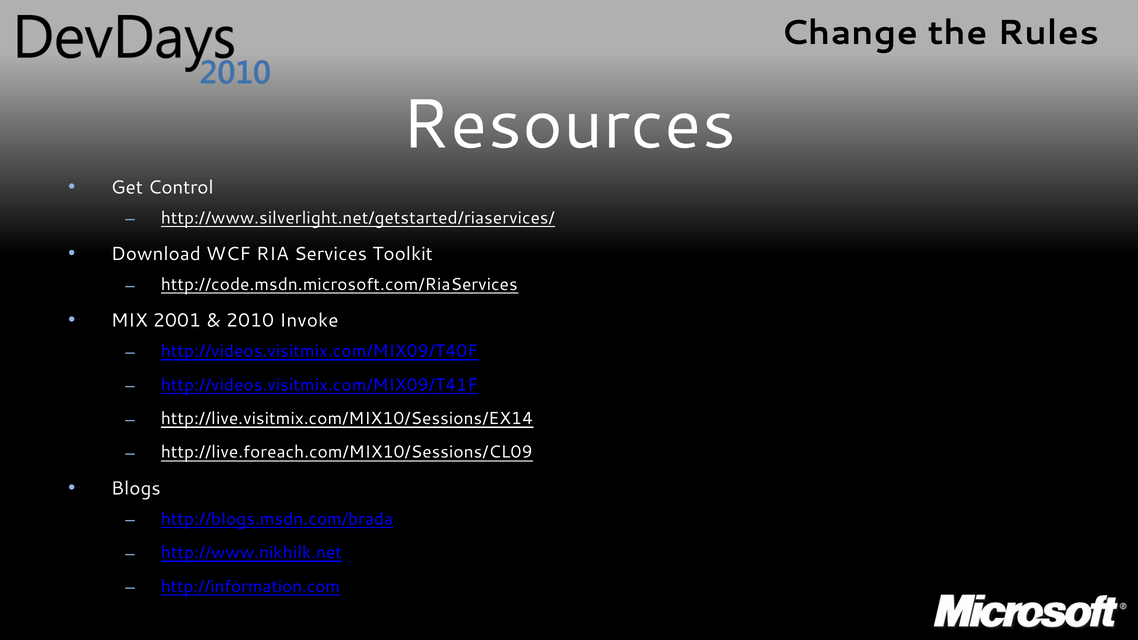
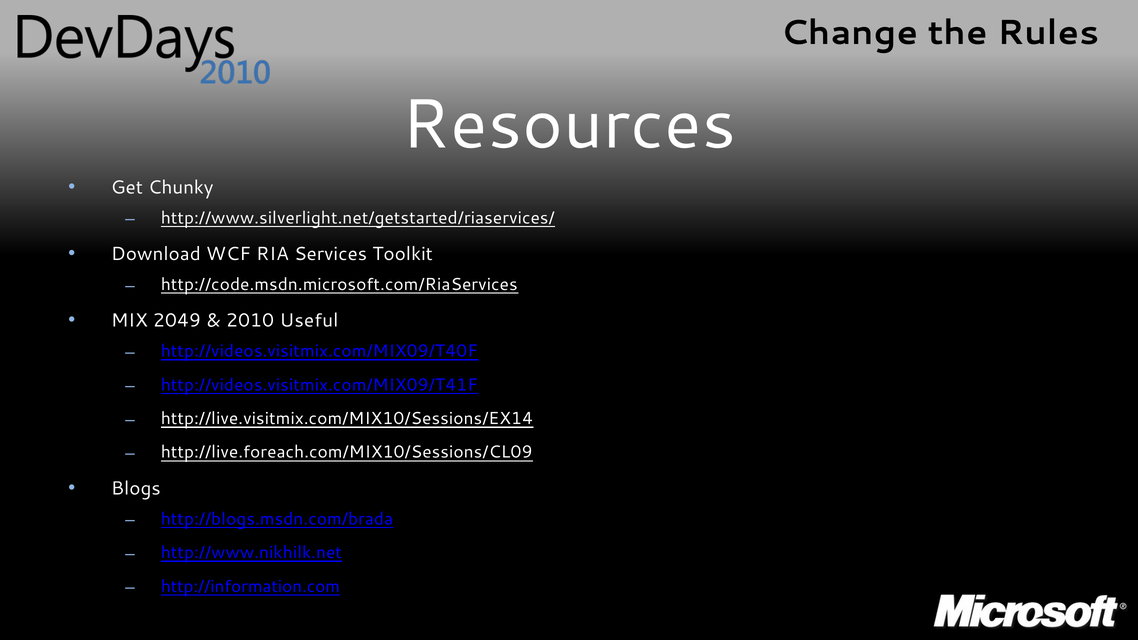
Control: Control -> Chunky
2001: 2001 -> 2049
Invoke: Invoke -> Useful
